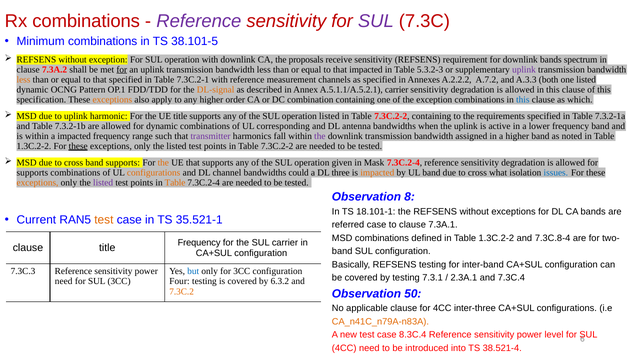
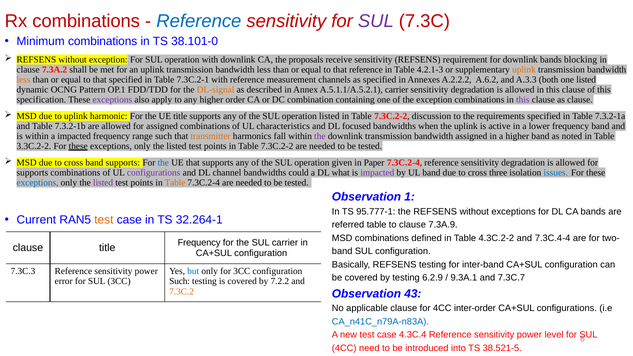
Reference at (199, 21) colour: purple -> blue
38.101-5: 38.101-5 -> 38.101-0
spectrum: spectrum -> blocking
for at (122, 69) underline: present -> none
that impacted: impacted -> reference
5.3.2-3: 5.3.2-3 -> 4.2.1-3
uplink at (524, 69) colour: purple -> orange
A.7.2: A.7.2 -> A.6.2
exceptions at (112, 99) colour: orange -> purple
this at (523, 99) colour: blue -> purple
as which: which -> clause
7.3C.2-2 containing: containing -> discussion
for dynamic: dynamic -> assigned
corresponding: corresponding -> characteristics
antenna: antenna -> focused
transmitter colour: purple -> orange
1.3C.2-2 at (34, 146): 1.3C.2-2 -> 3.3C.2-2
the at (163, 163) colour: orange -> blue
Mask: Mask -> Paper
configurations at (154, 173) colour: orange -> purple
three: three -> what
impacted at (377, 173) colour: orange -> purple
what: what -> three
exceptions at (38, 183) colour: orange -> blue
8: 8 -> 1
18.101-1: 18.101-1 -> 95.777-1
35.521-1: 35.521-1 -> 32.264-1
referred case: case -> table
7.3A.1: 7.3A.1 -> 7.3A.9
defined in Table 1.3C.2-2: 1.3C.2-2 -> 4.3C.2-2
7.3C.8-4: 7.3C.8-4 -> 7.3C.4-4
7.3.1: 7.3.1 -> 6.2.9
2.3A.1: 2.3A.1 -> 9.3A.1
7.3C.4: 7.3C.4 -> 7.3C.7
need at (64, 281): need -> error
Four at (179, 281): Four -> Such
6.3.2: 6.3.2 -> 7.2.2
50: 50 -> 43
inter-three: inter-three -> inter-order
CA_n41C_n79A-n83A colour: orange -> blue
8.3C.4: 8.3C.4 -> 4.3C.4
38.521-4: 38.521-4 -> 38.521-5
